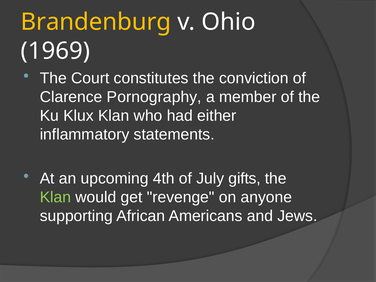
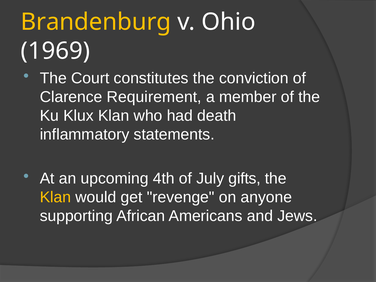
Pornography: Pornography -> Requirement
either: either -> death
Klan at (55, 197) colour: light green -> yellow
